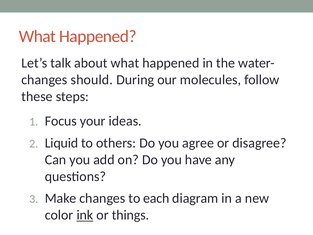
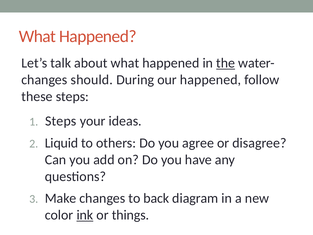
the underline: none -> present
our molecules: molecules -> happened
Focus at (61, 121): Focus -> Steps
each: each -> back
